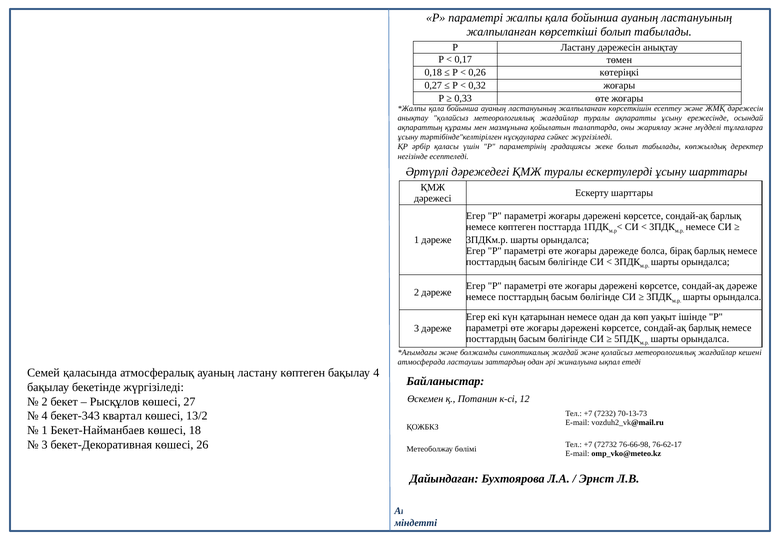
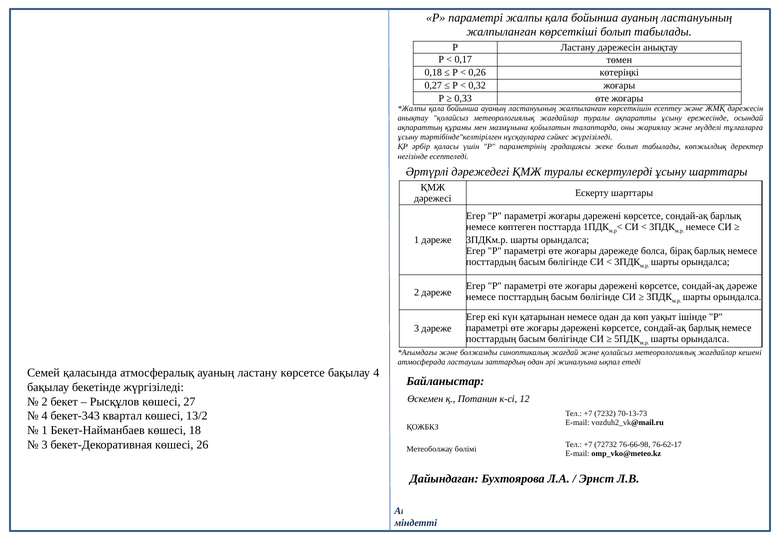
ластану көптеген: көптеген -> көрсетсе
